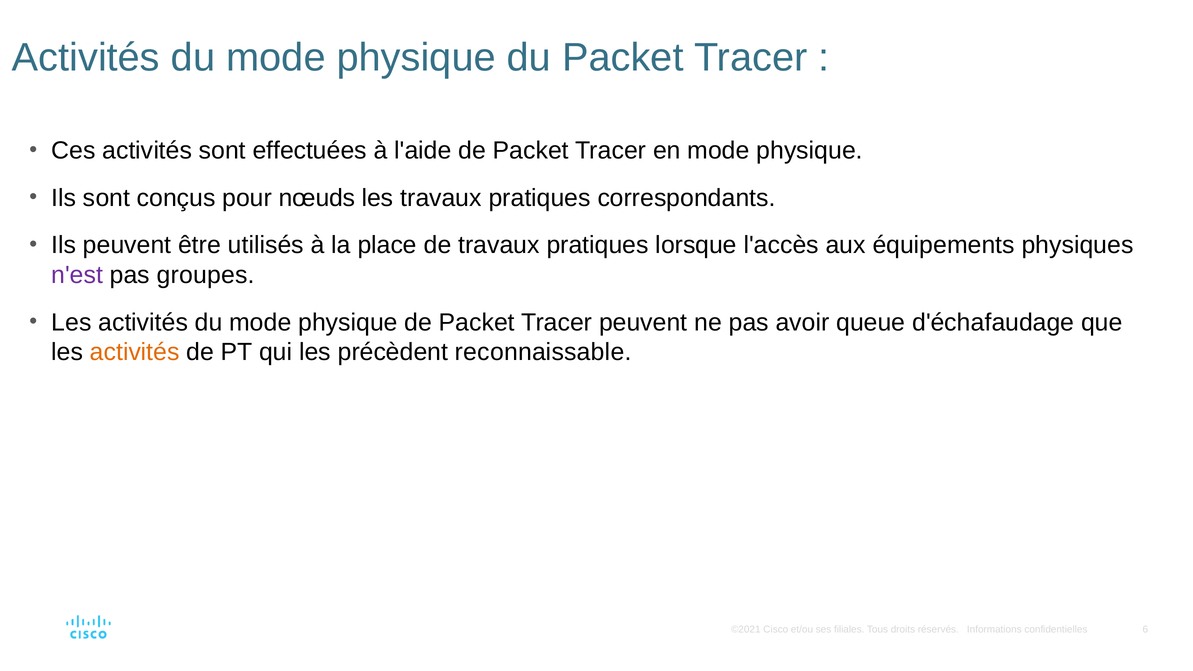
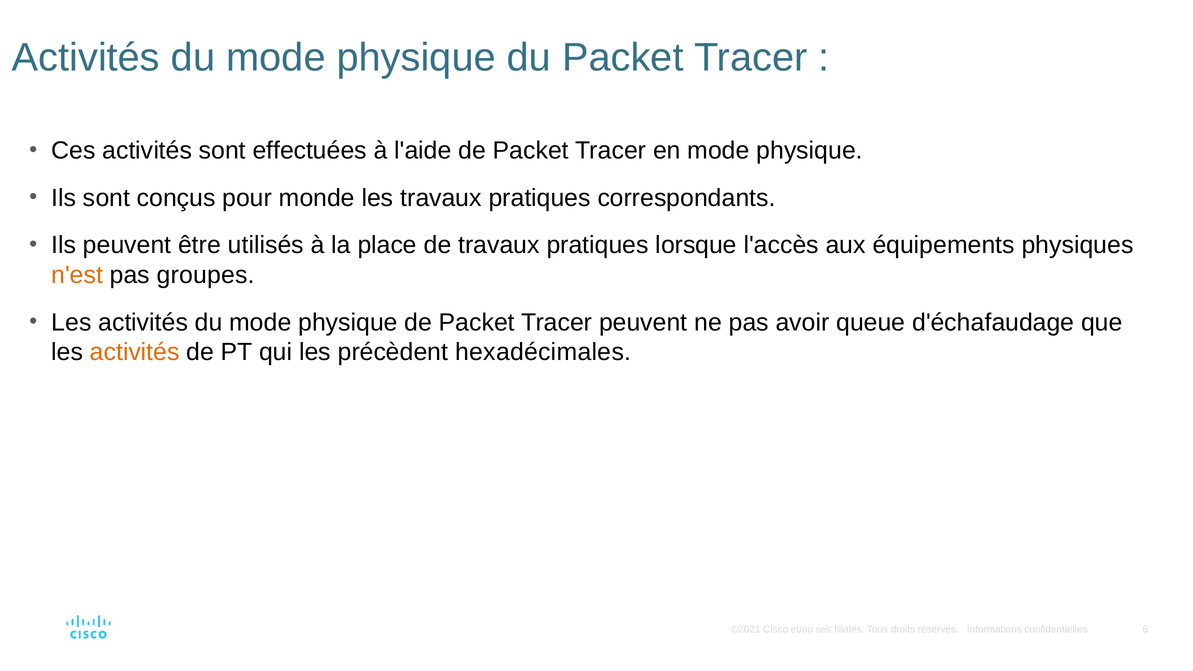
nœuds: nœuds -> monde
n'est colour: purple -> orange
reconnaissable: reconnaissable -> hexadécimales
